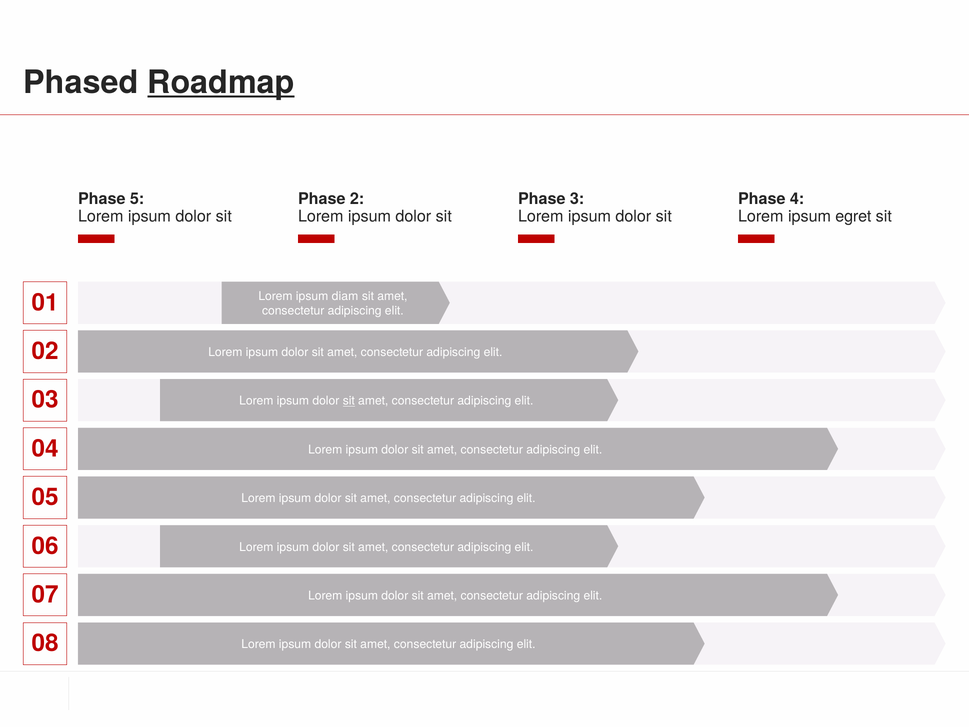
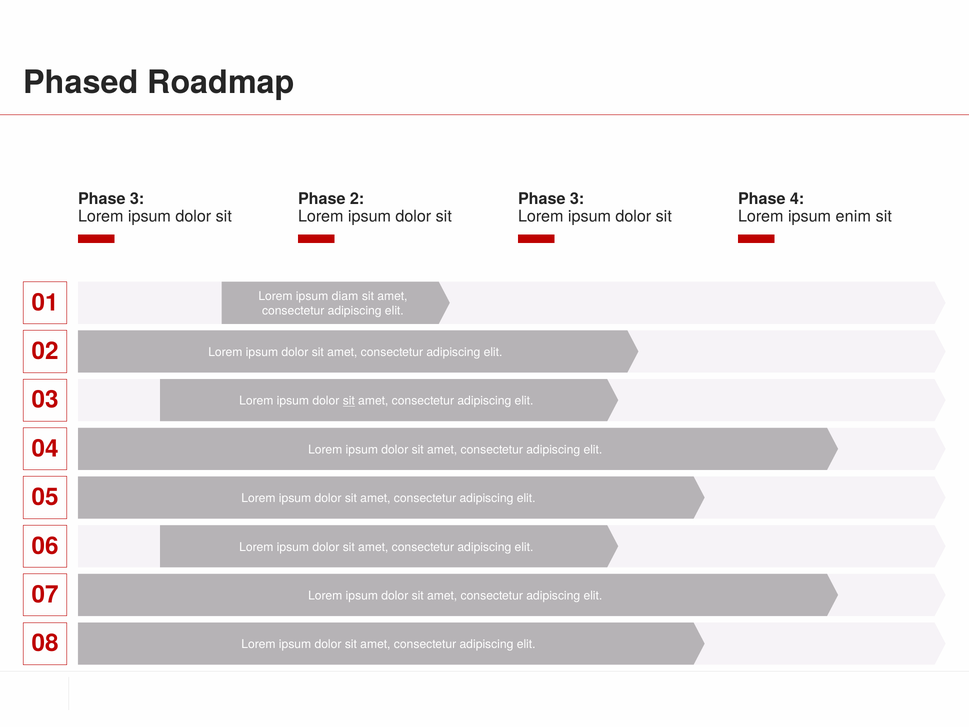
Roadmap underline: present -> none
5 at (137, 199): 5 -> 3
egret: egret -> enim
